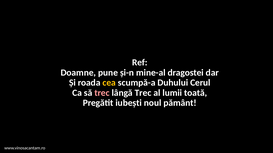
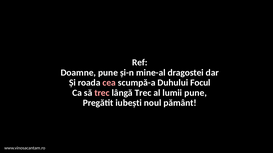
cea colour: yellow -> pink
Cerul: Cerul -> Focul
lumii toată: toată -> pune
